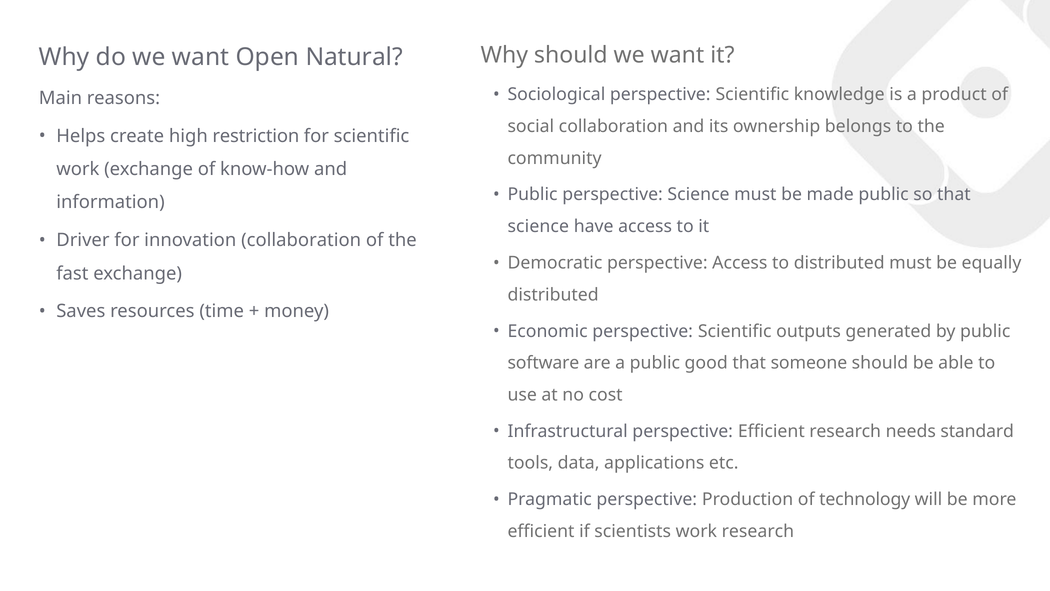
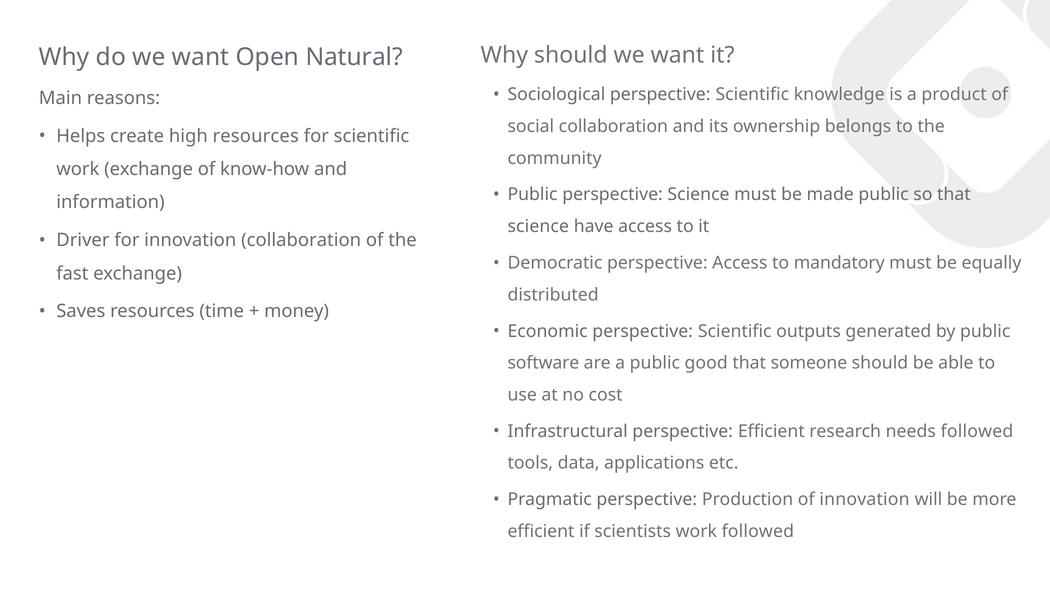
high restriction: restriction -> resources
to distributed: distributed -> mandatory
needs standard: standard -> followed
of technology: technology -> innovation
work research: research -> followed
